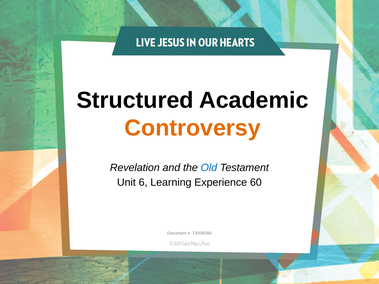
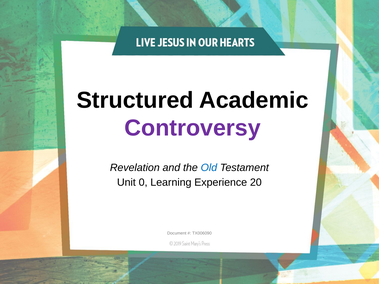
Controversy colour: orange -> purple
6: 6 -> 0
60: 60 -> 20
